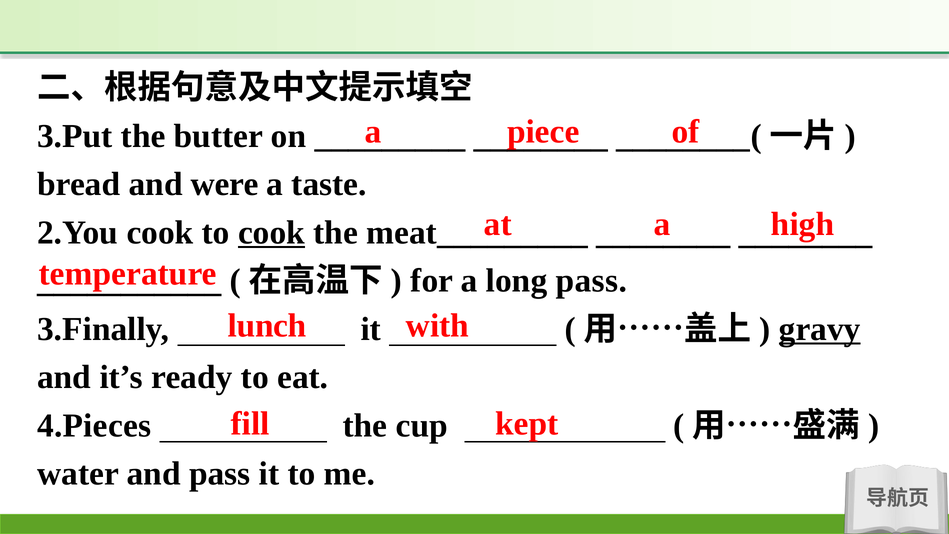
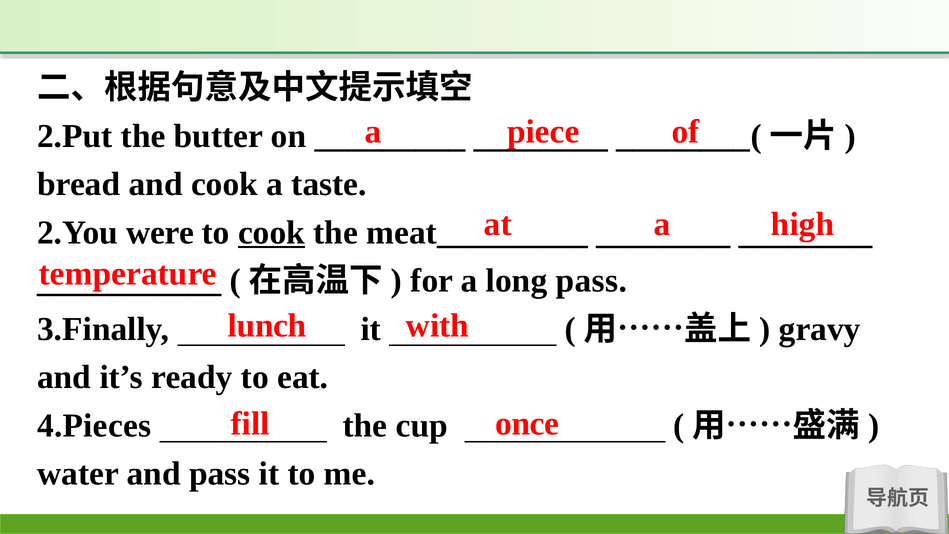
3.Put: 3.Put -> 2.Put
and were: were -> cook
2.You cook: cook -> were
gravy underline: present -> none
kept: kept -> once
